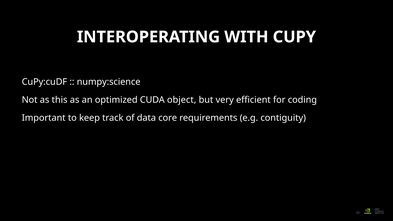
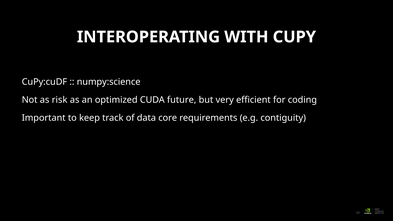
this: this -> risk
object: object -> future
